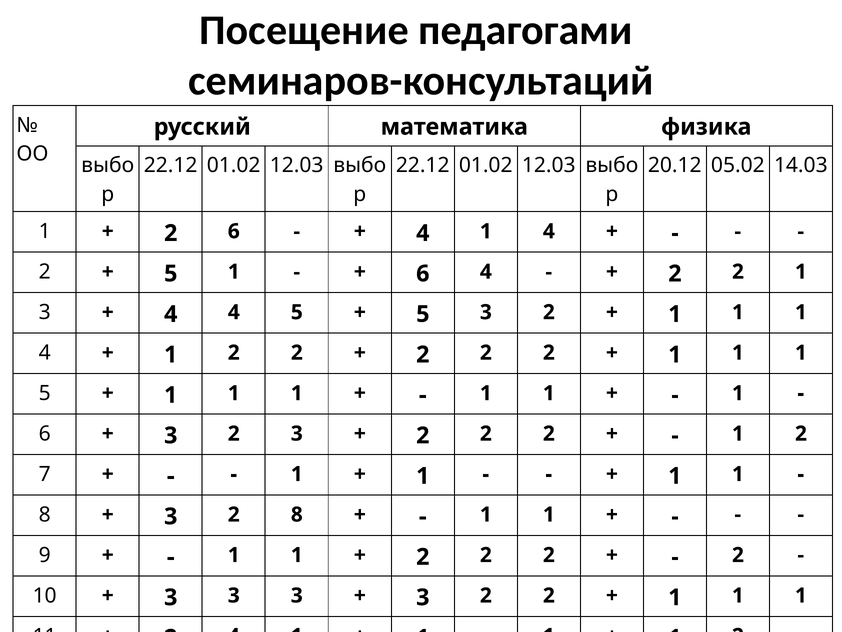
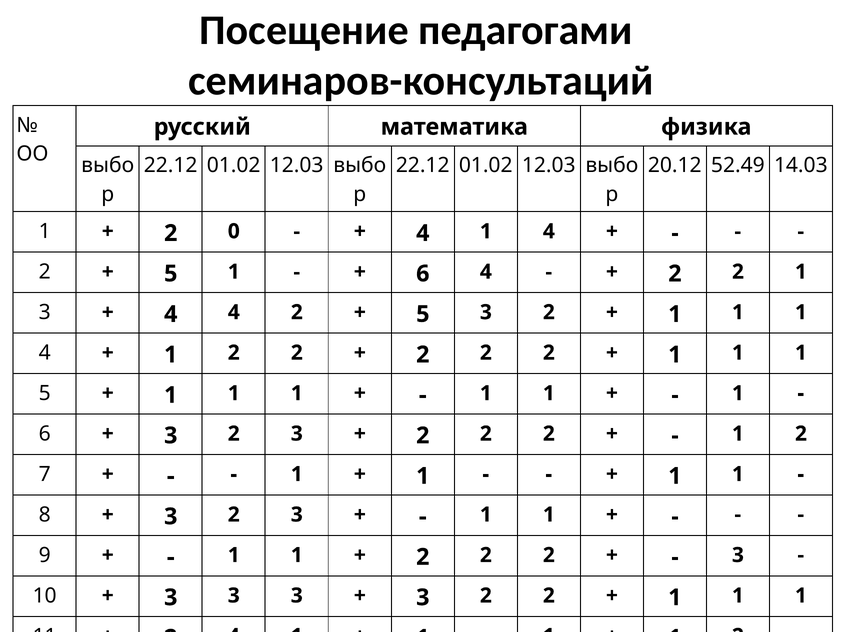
05.02: 05.02 -> 52.49
2 6: 6 -> 0
4 5: 5 -> 2
8 at (297, 514): 8 -> 3
2 at (738, 555): 2 -> 3
